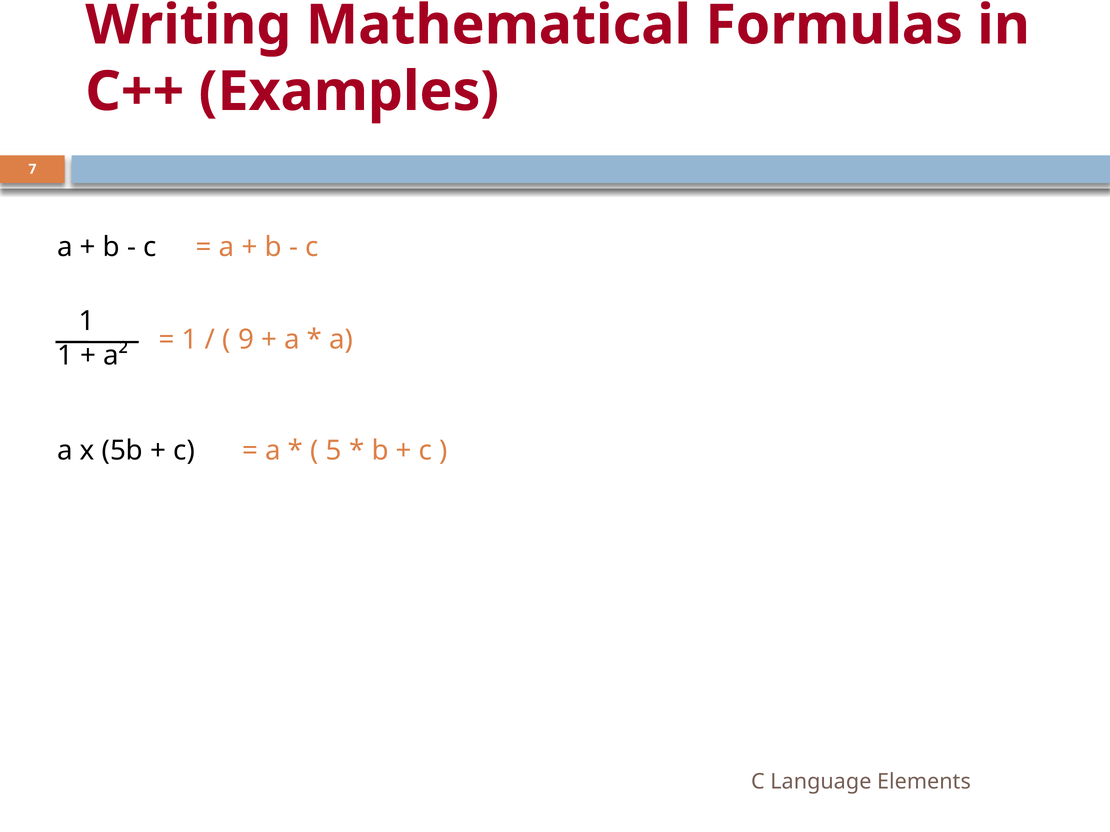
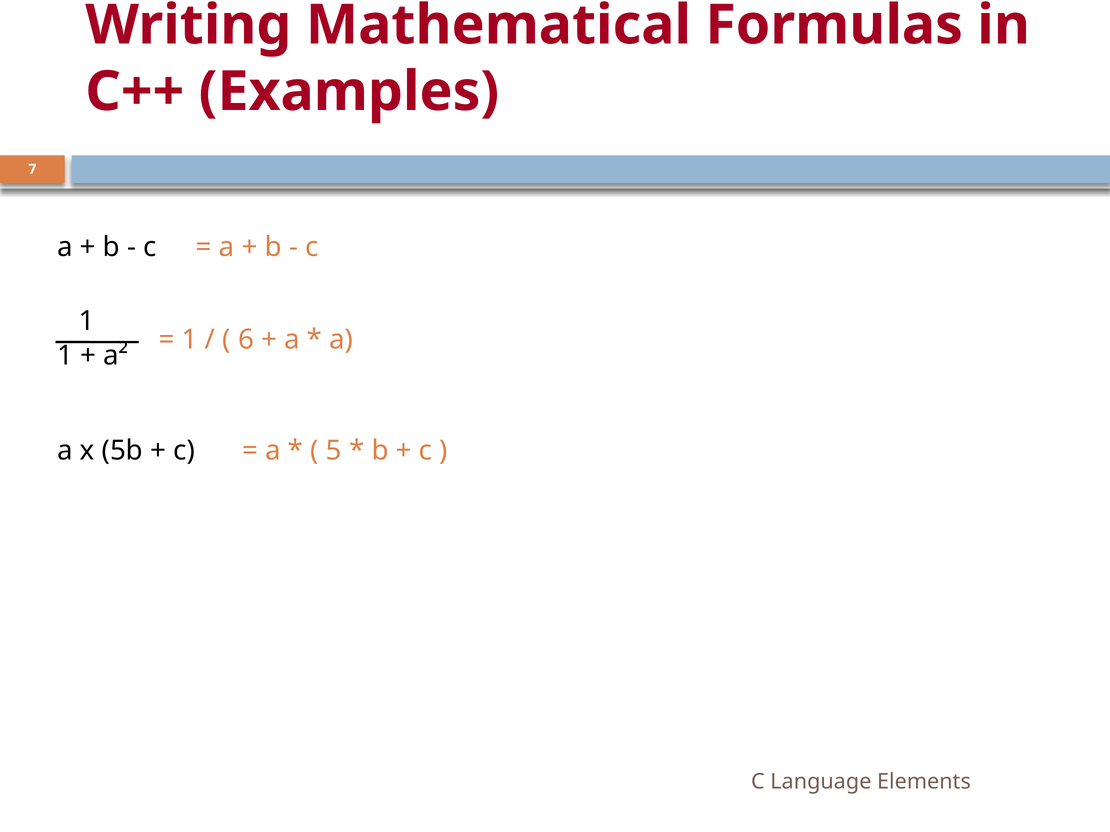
9: 9 -> 6
